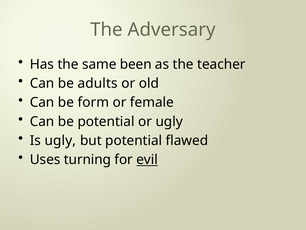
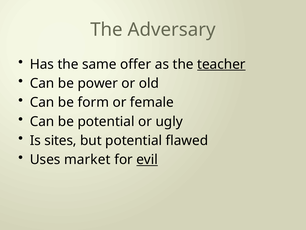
been: been -> offer
teacher underline: none -> present
adults: adults -> power
Is ugly: ugly -> sites
turning: turning -> market
